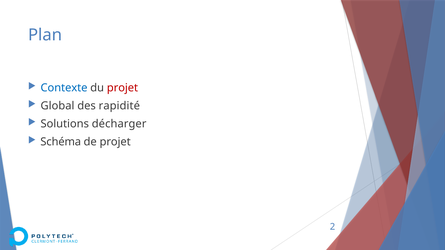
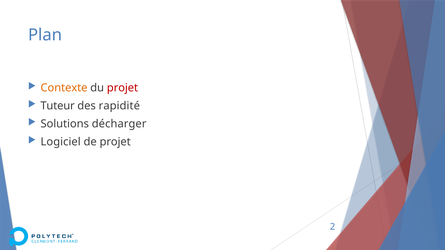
Contexte colour: blue -> orange
Global: Global -> Tuteur
Schéma: Schéma -> Logiciel
